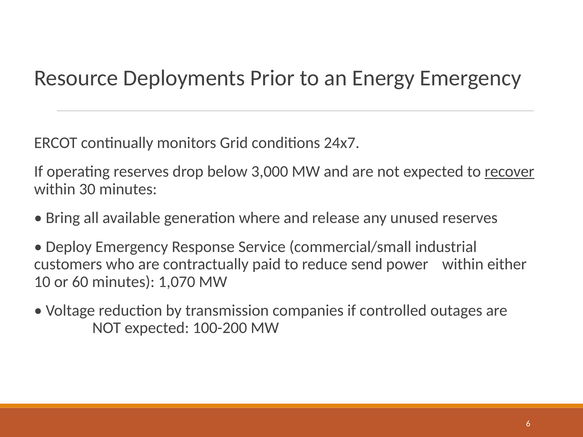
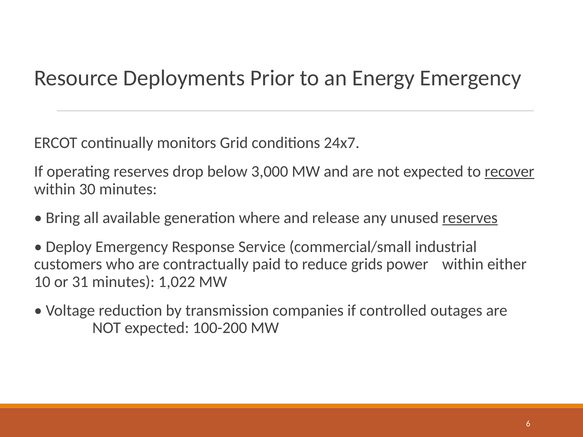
reserves at (470, 218) underline: none -> present
send: send -> grids
60: 60 -> 31
1,070: 1,070 -> 1,022
